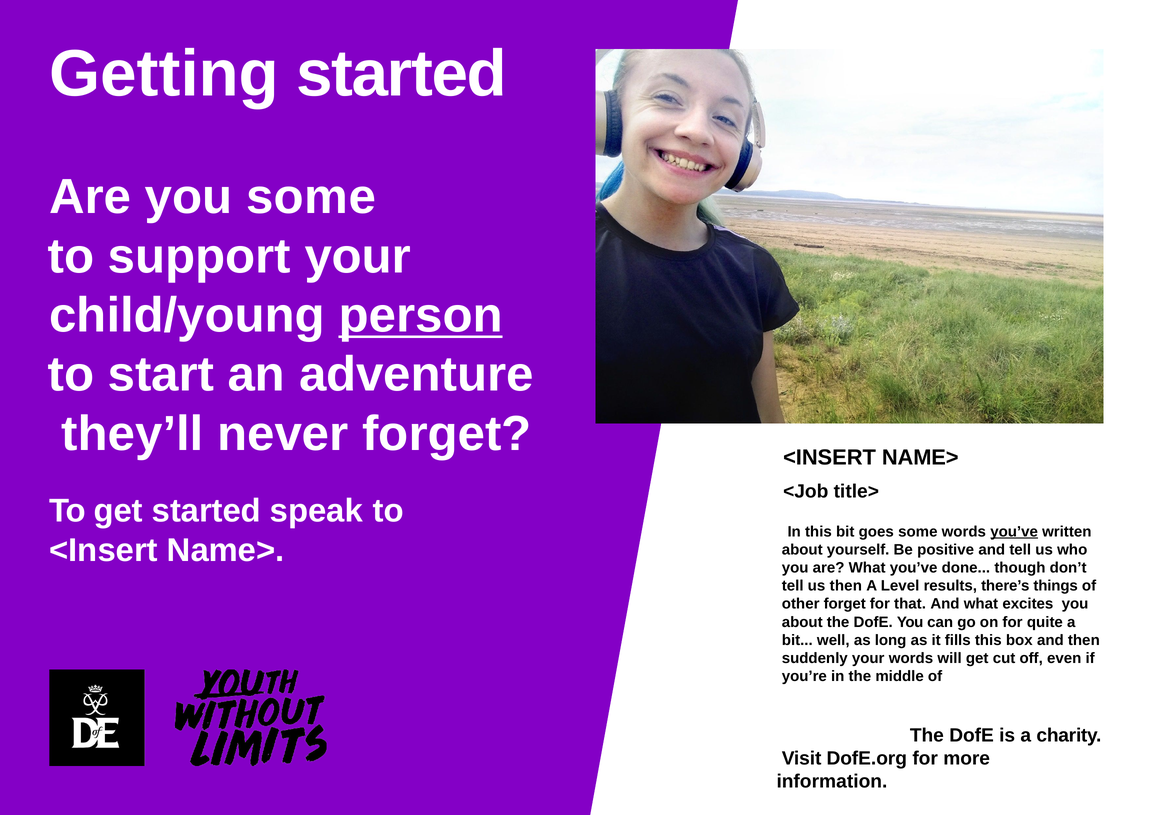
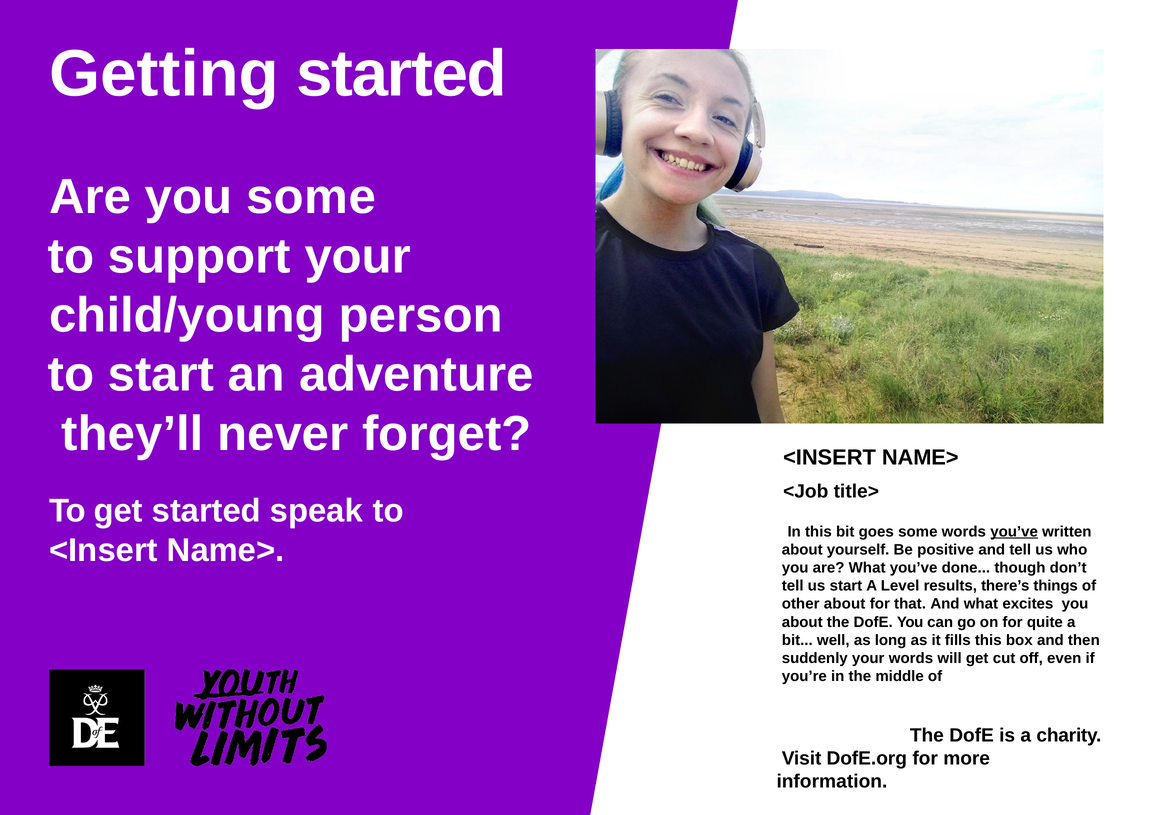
person underline: present -> none
us then: then -> start
other forget: forget -> about
